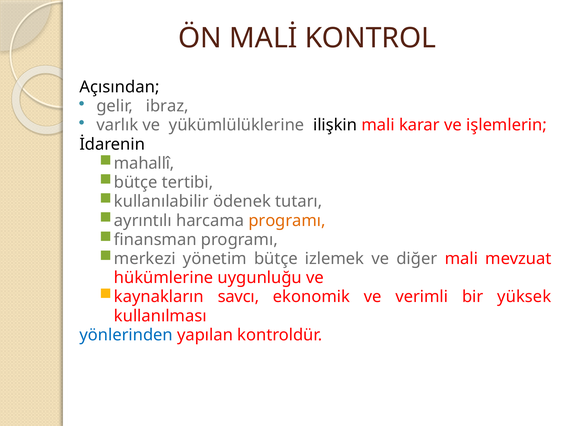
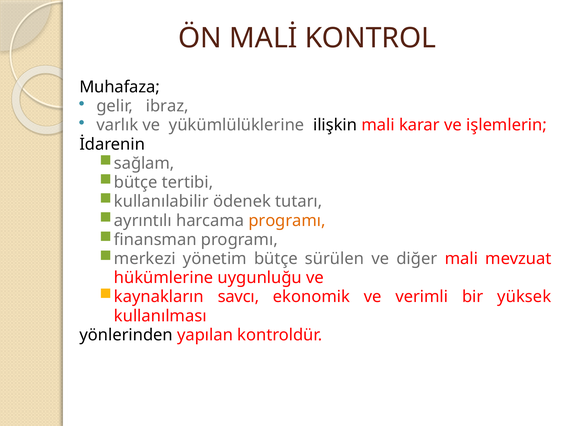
Açısından: Açısından -> Muhafaza
mahallî: mahallî -> sağlam
izlemek: izlemek -> sürülen
yönlerinden colour: blue -> black
